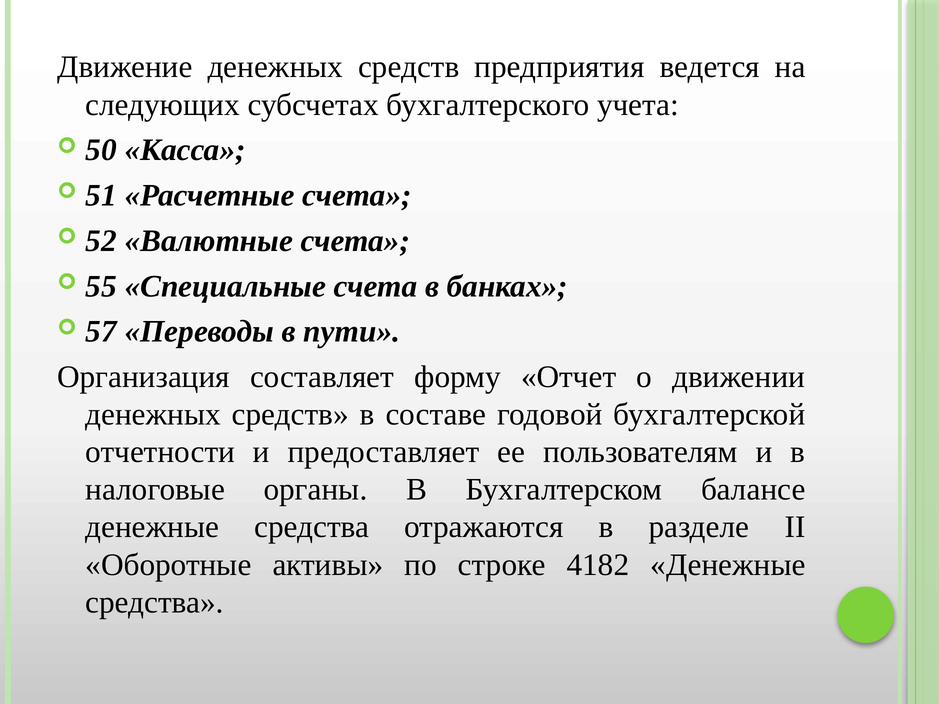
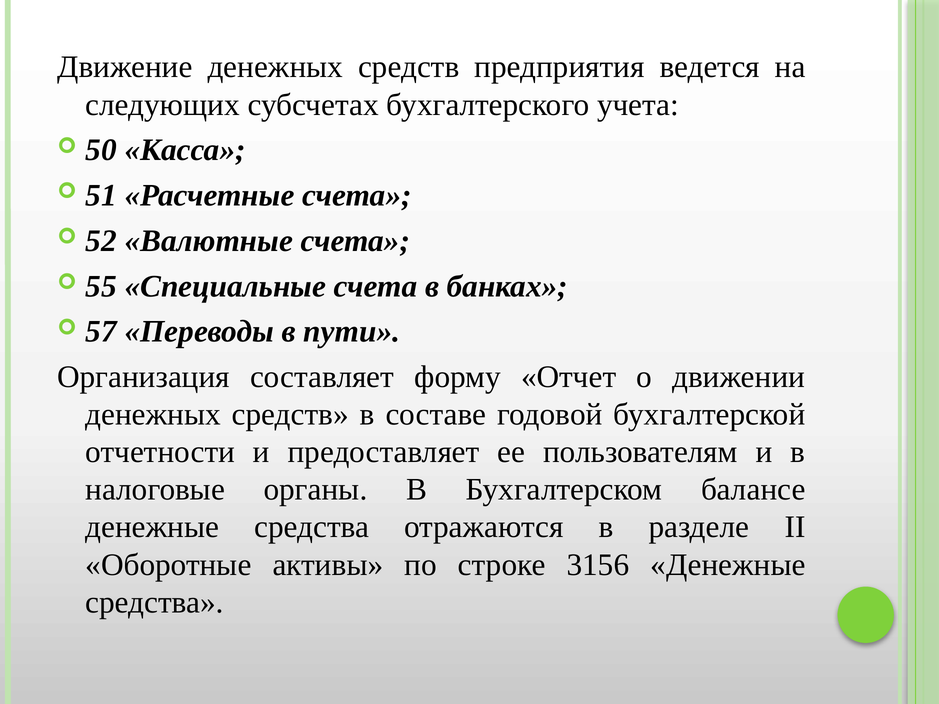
4182: 4182 -> 3156
